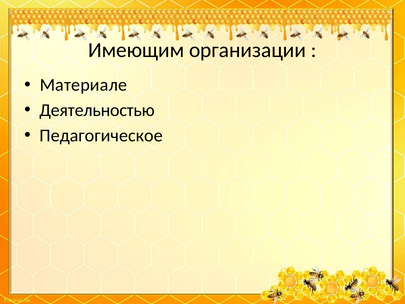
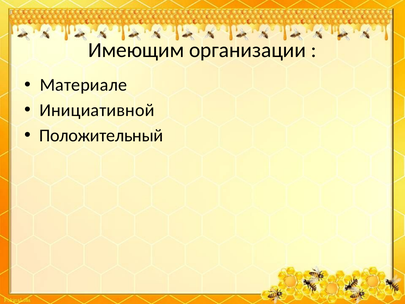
Деятельностью: Деятельностью -> Инициативной
Педагогическое: Педагогическое -> Положительный
